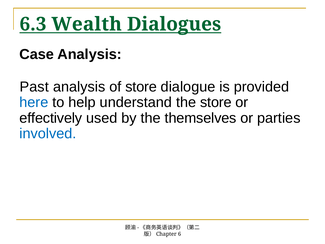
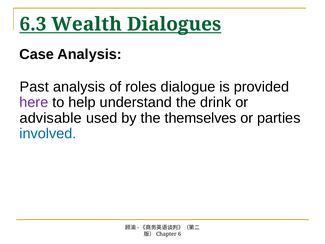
of store: store -> roles
here colour: blue -> purple
the store: store -> drink
effectively: effectively -> advisable
